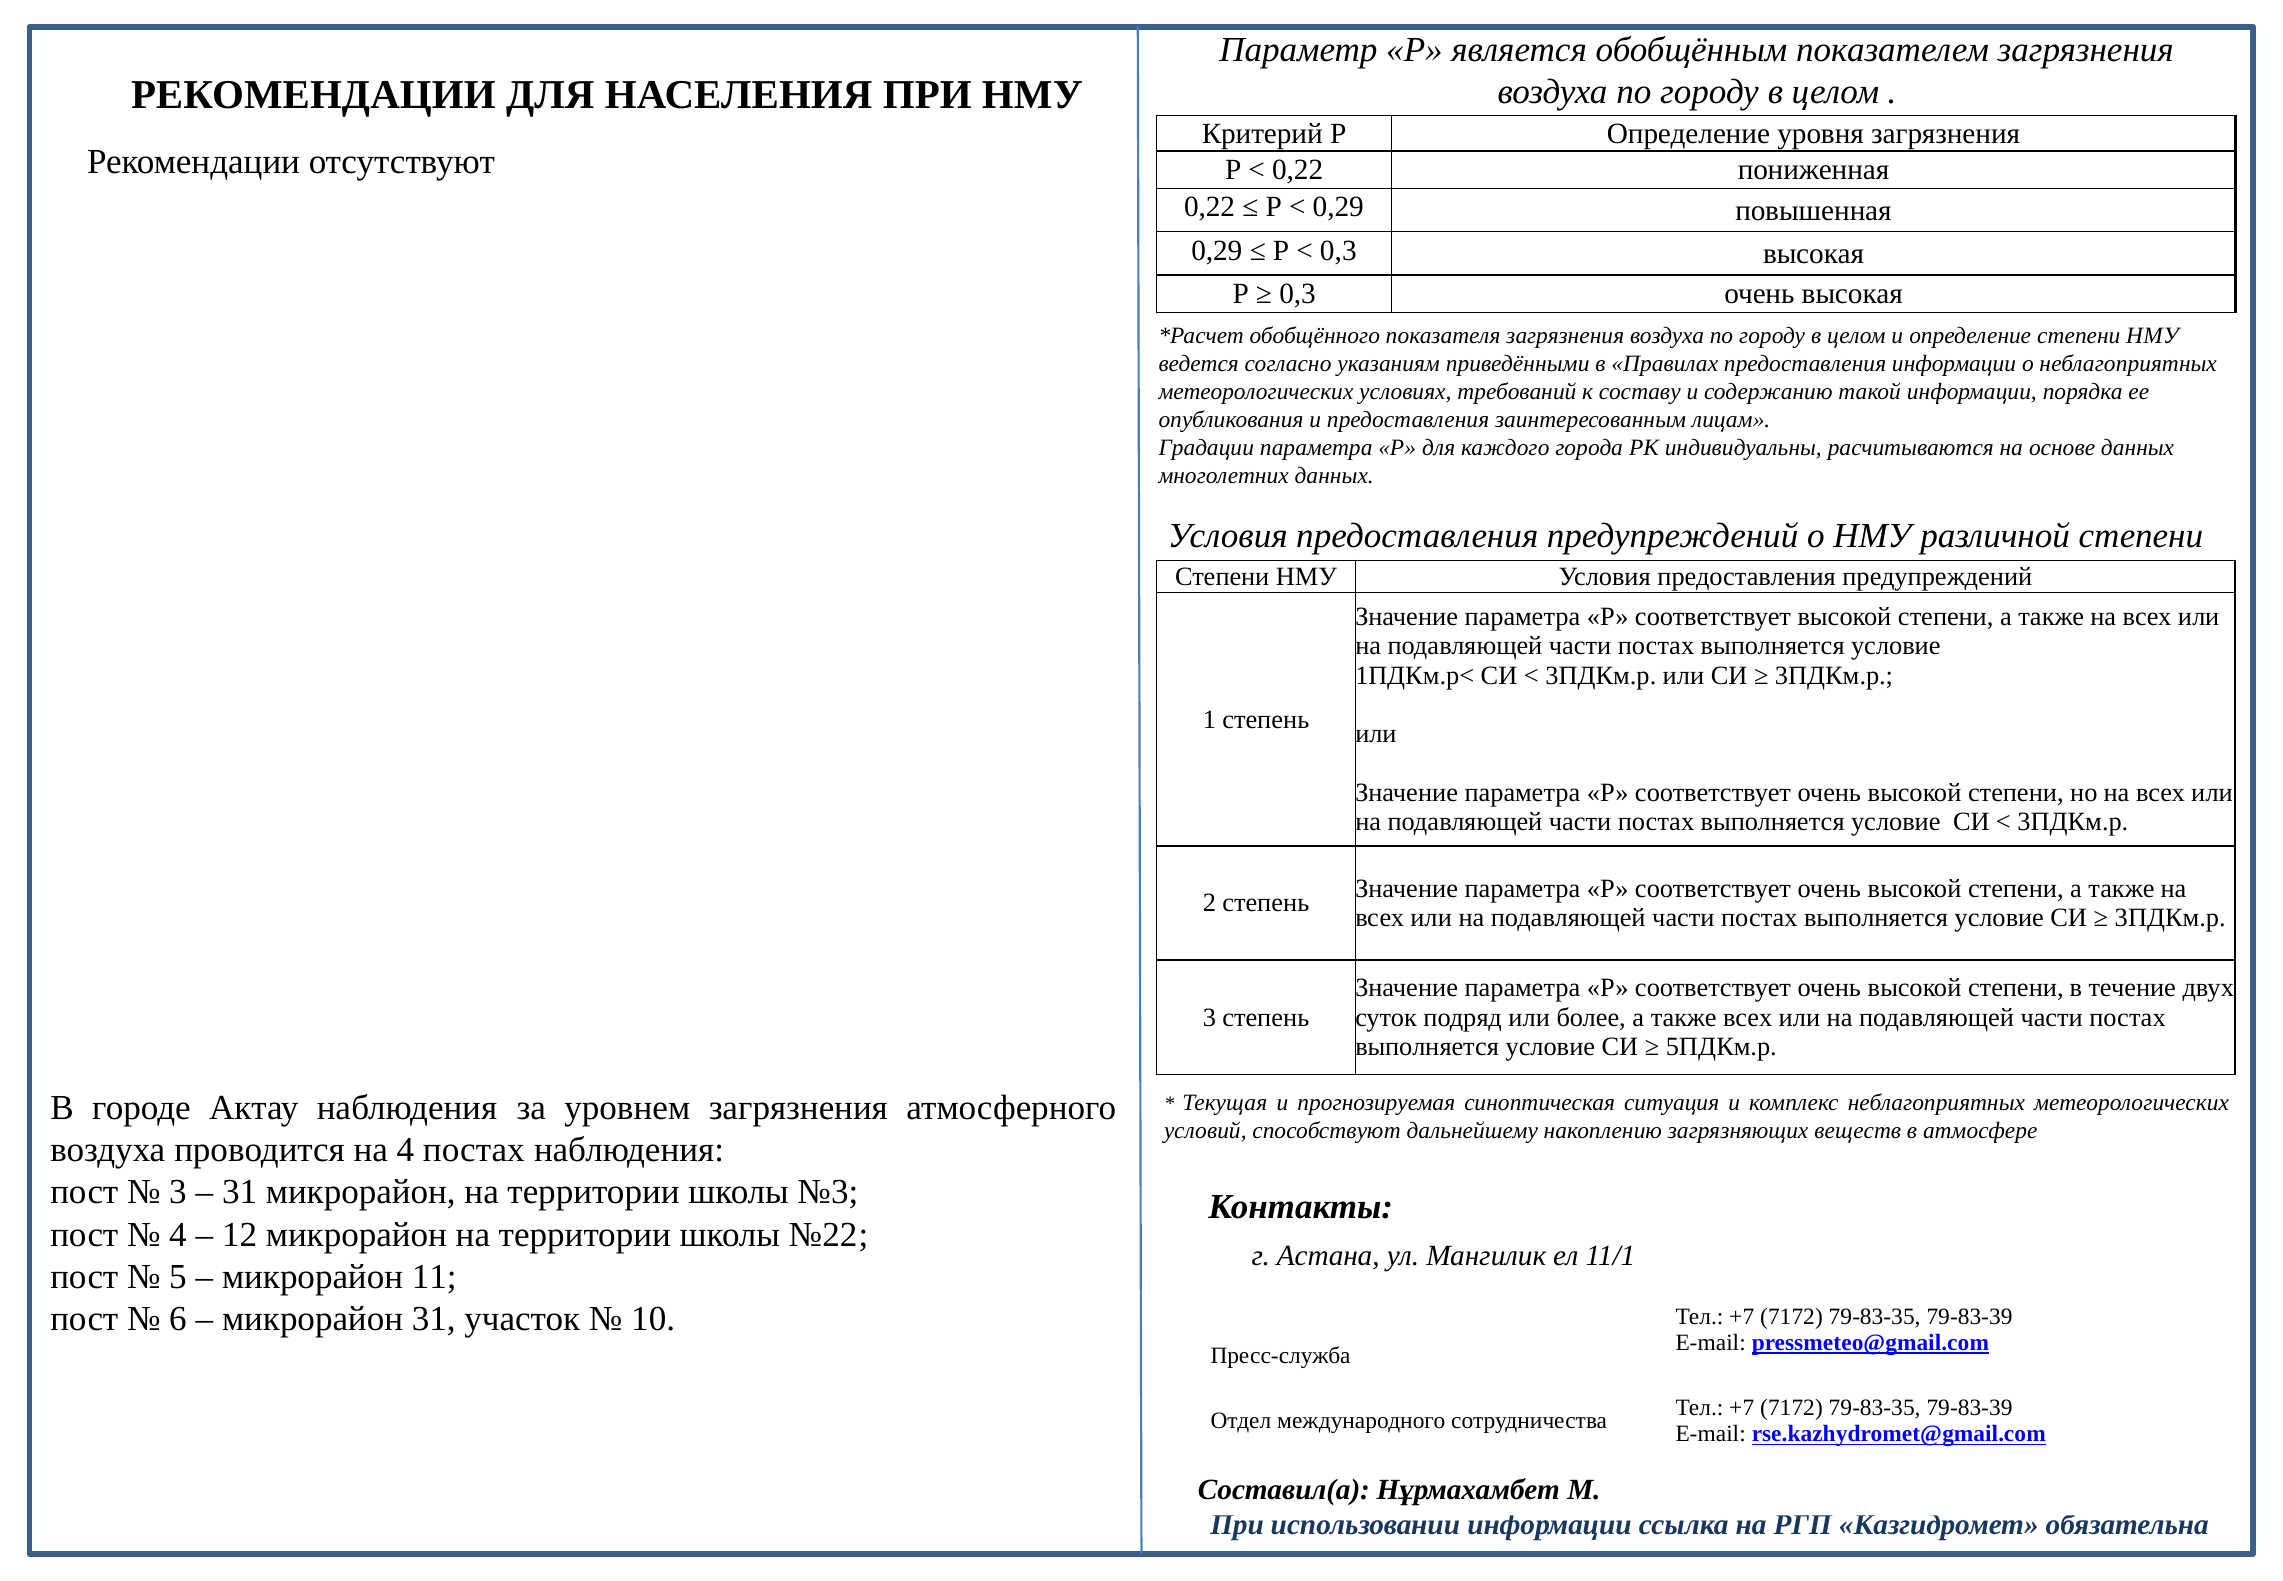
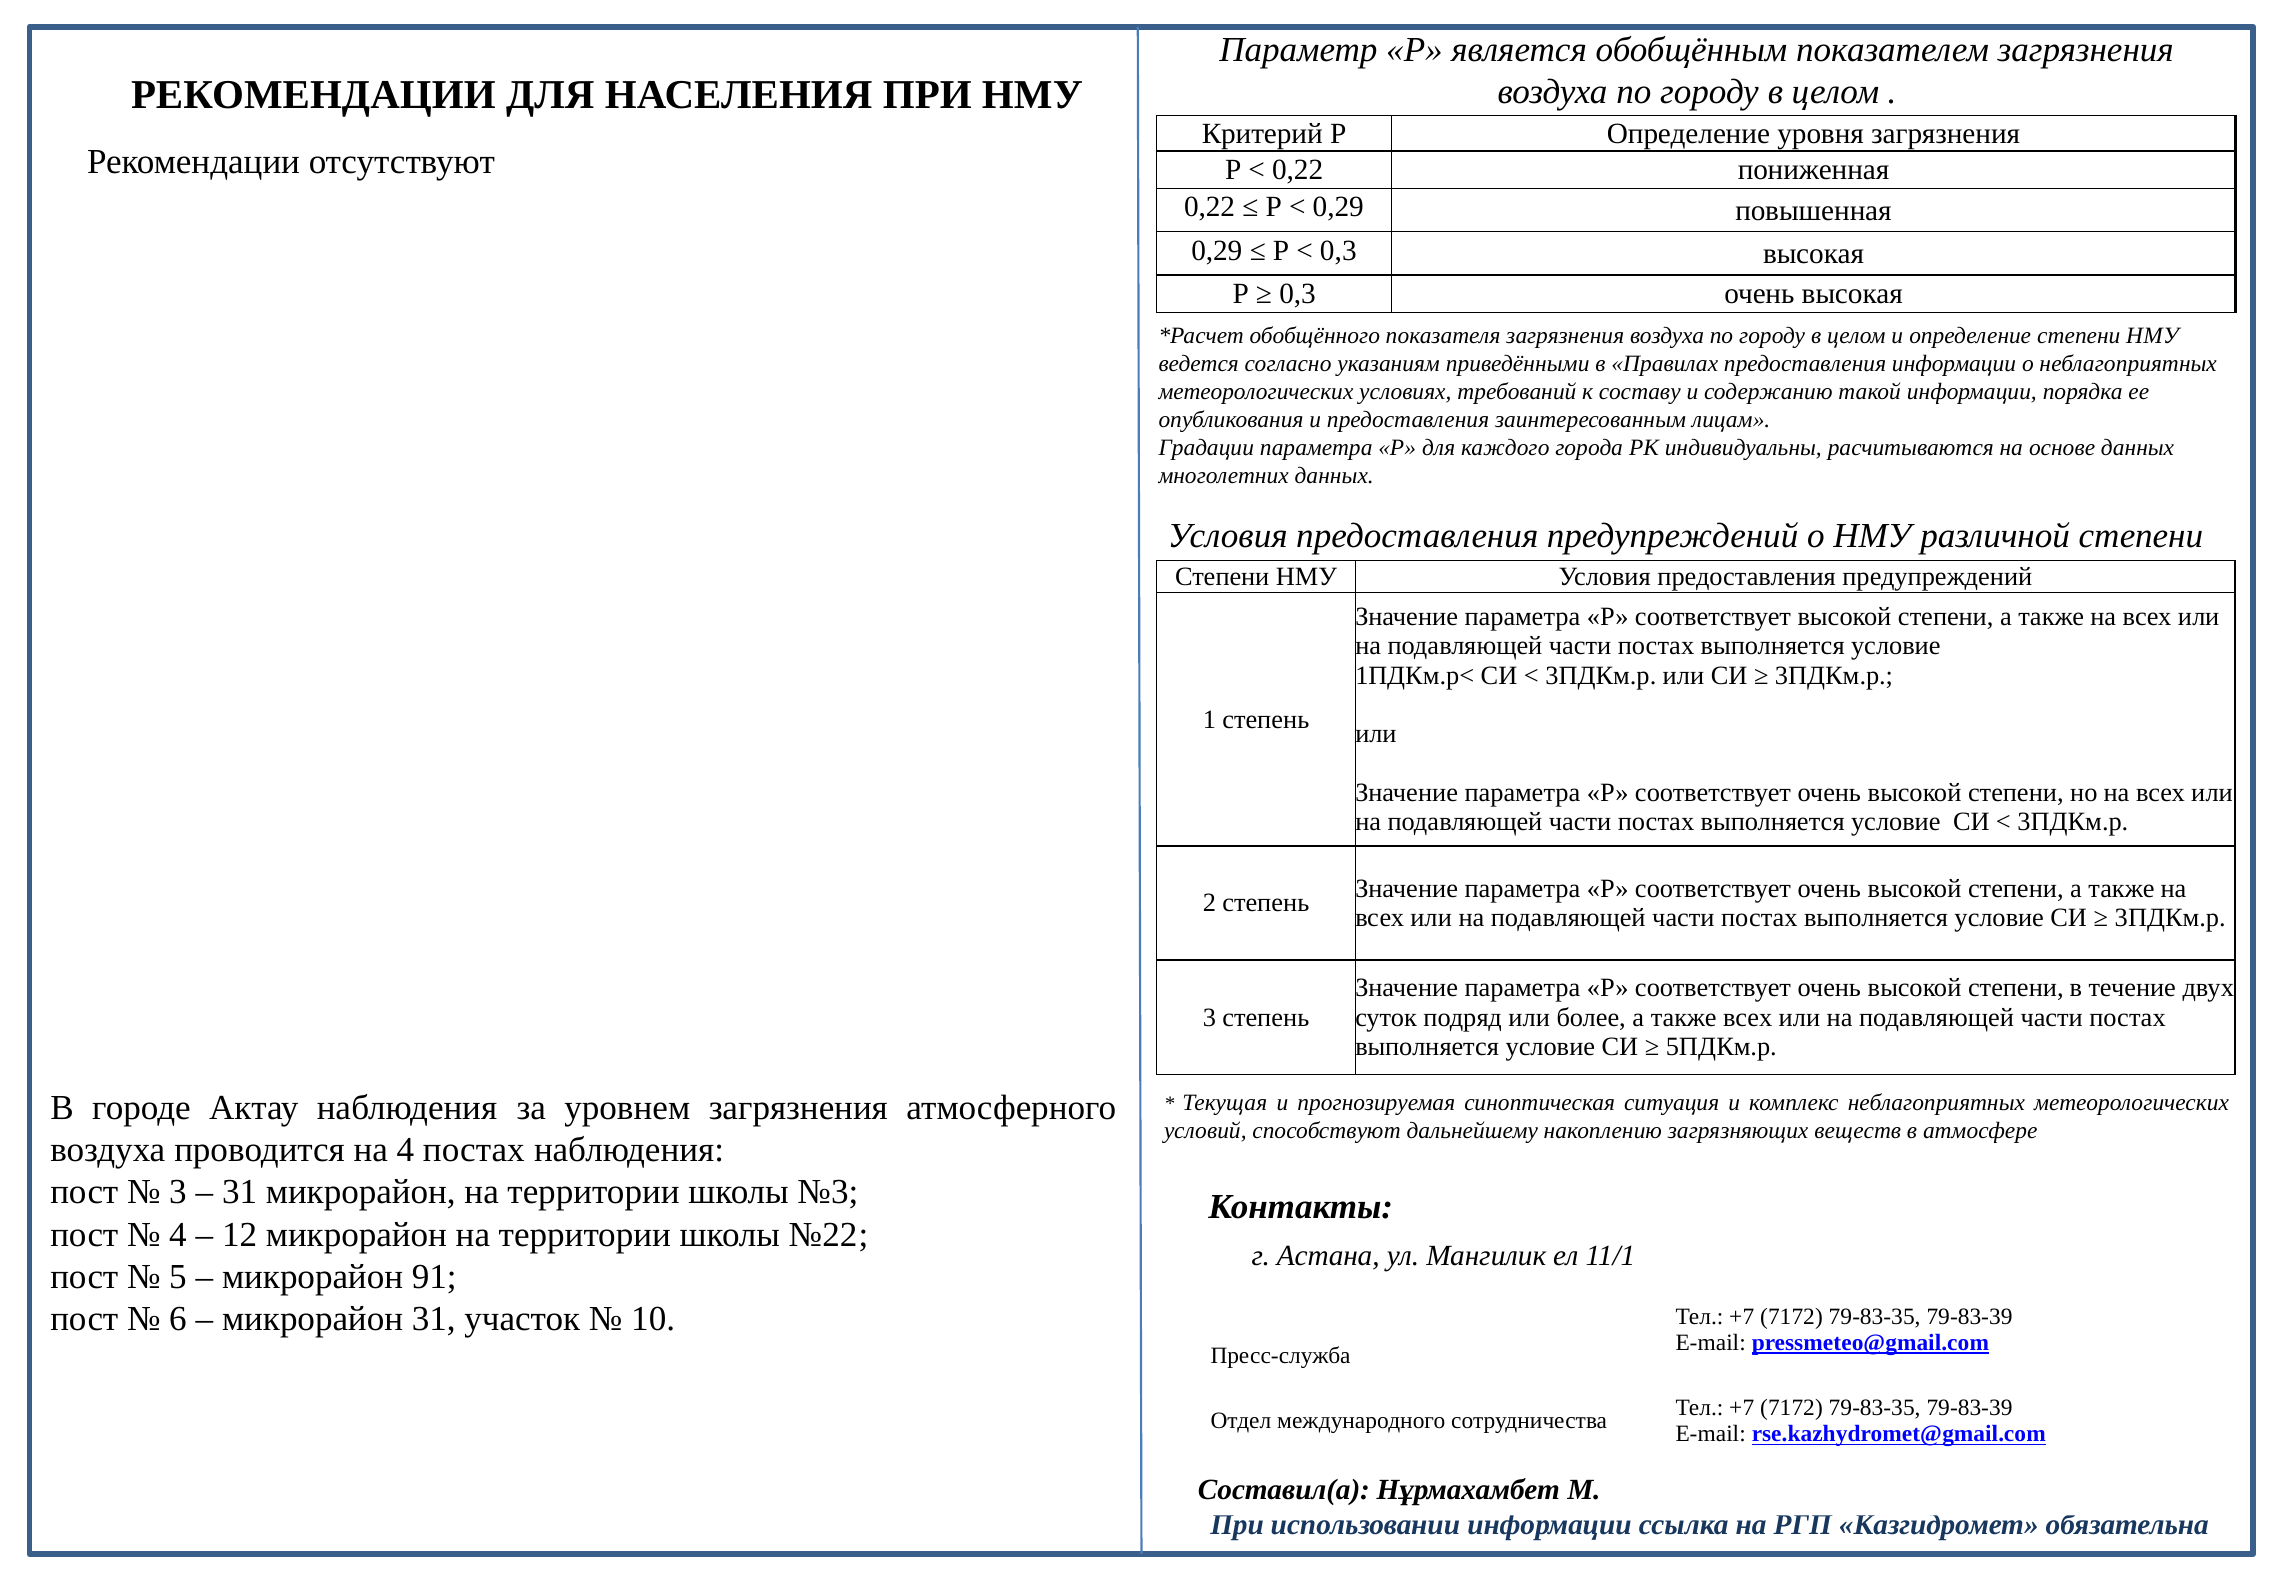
11: 11 -> 91
